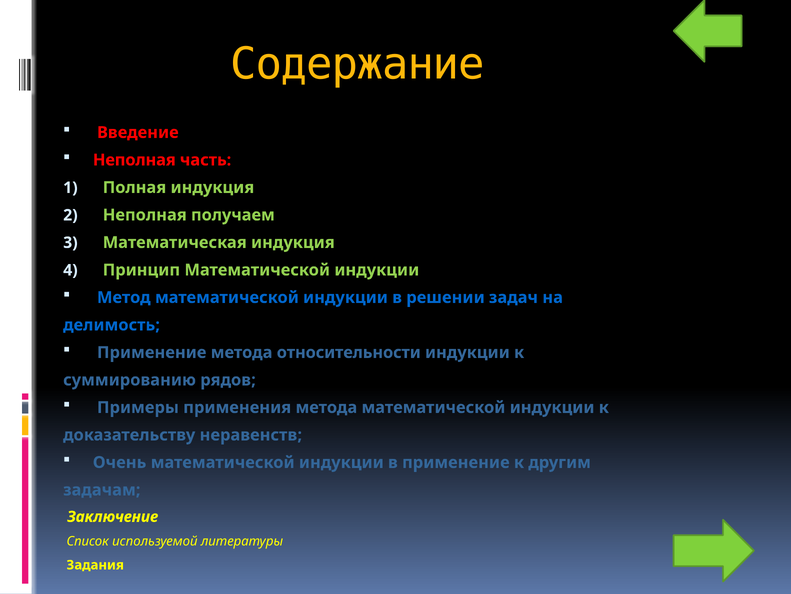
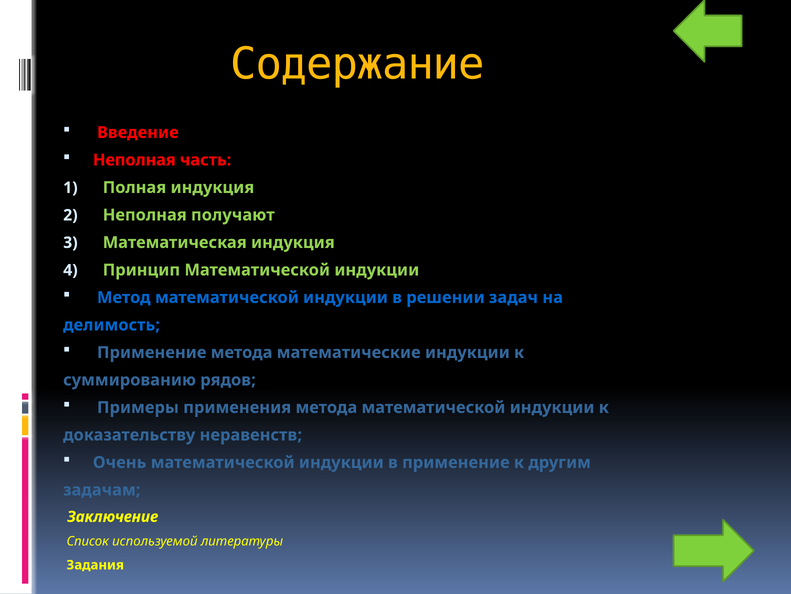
получаем: получаем -> получают
относительности: относительности -> математические
